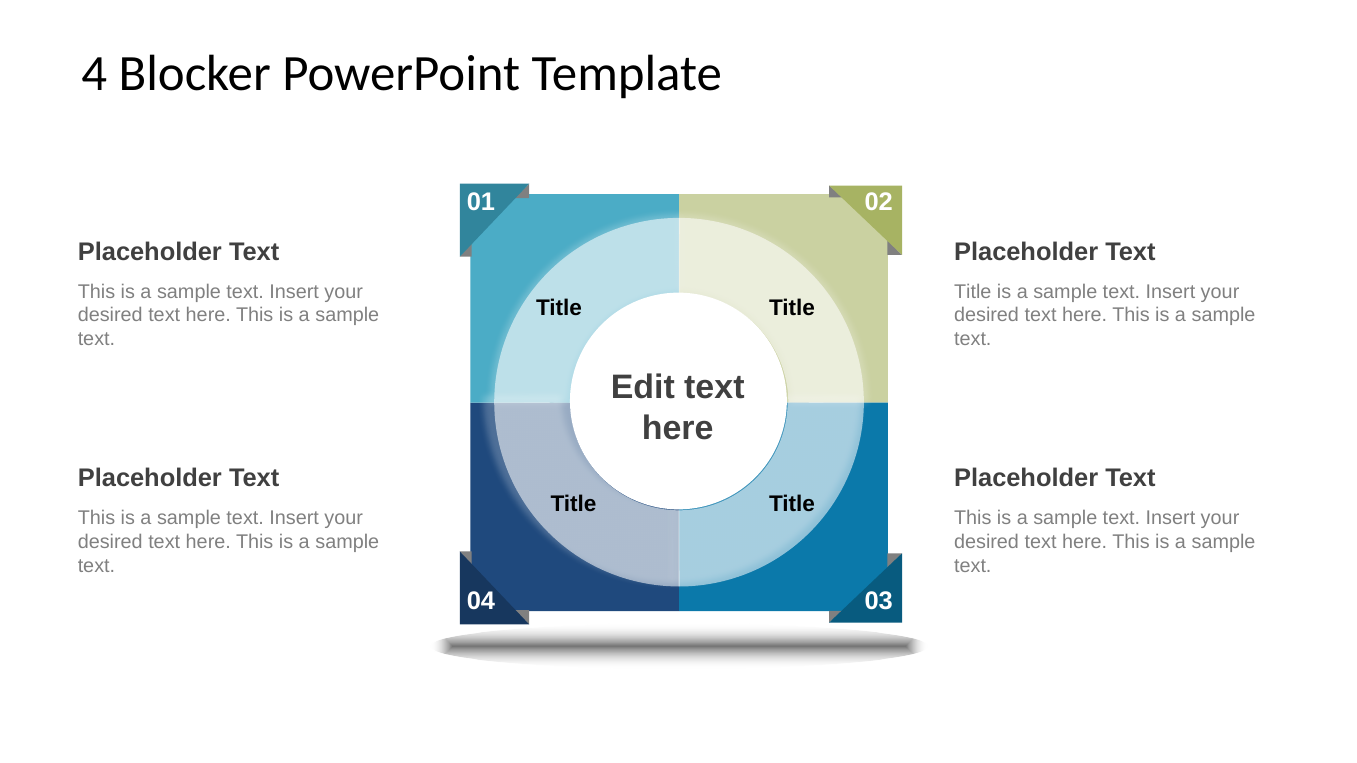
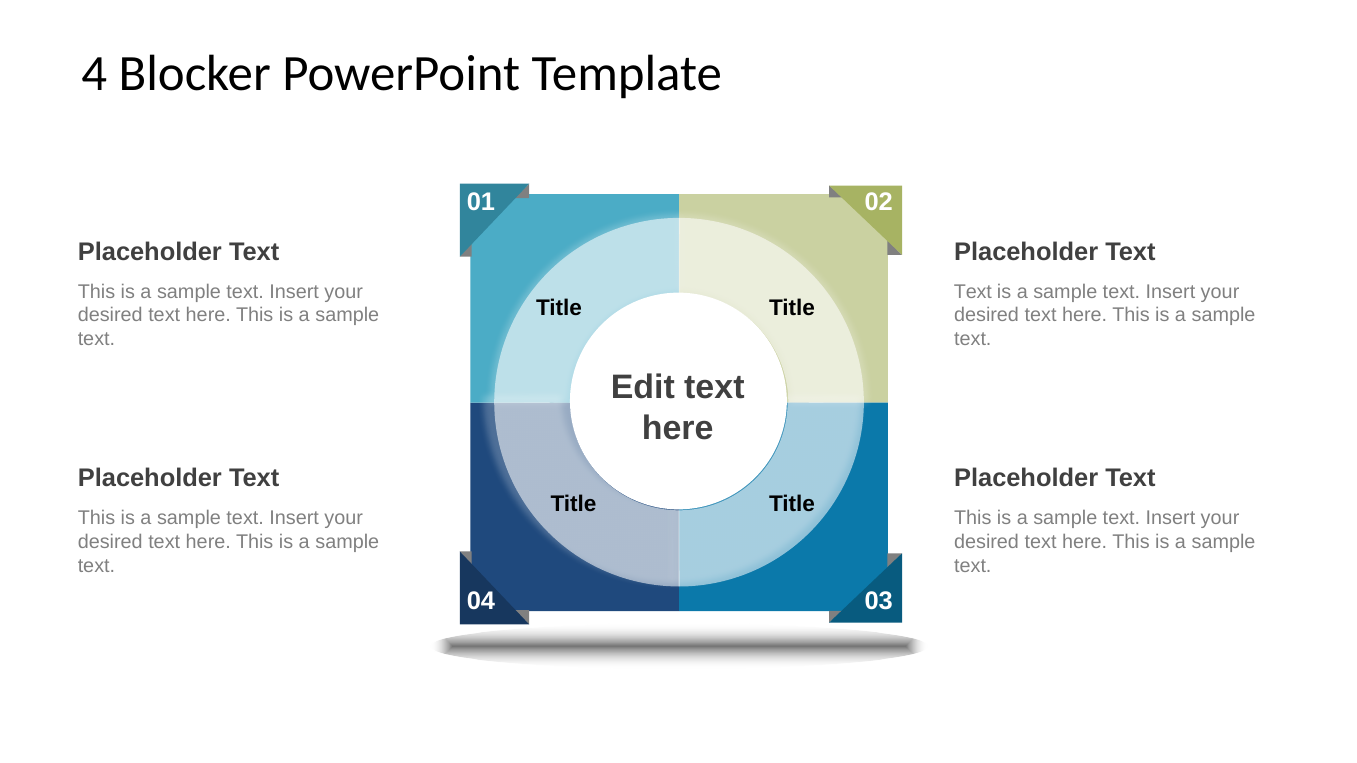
Title at (973, 292): Title -> Text
